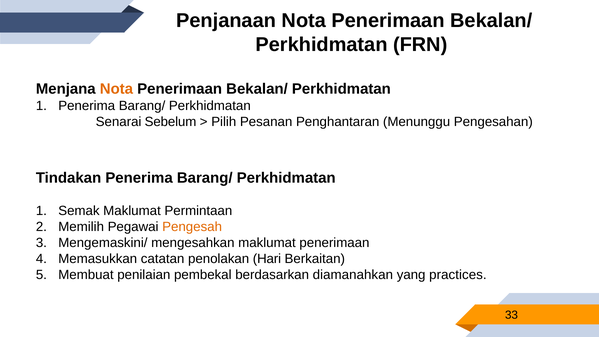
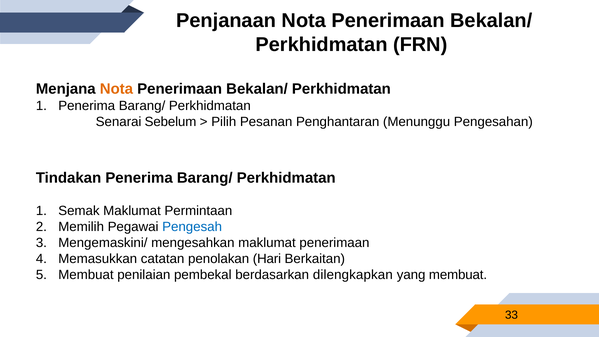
Pengesah colour: orange -> blue
diamanahkan: diamanahkan -> dilengkapkan
yang practices: practices -> membuat
